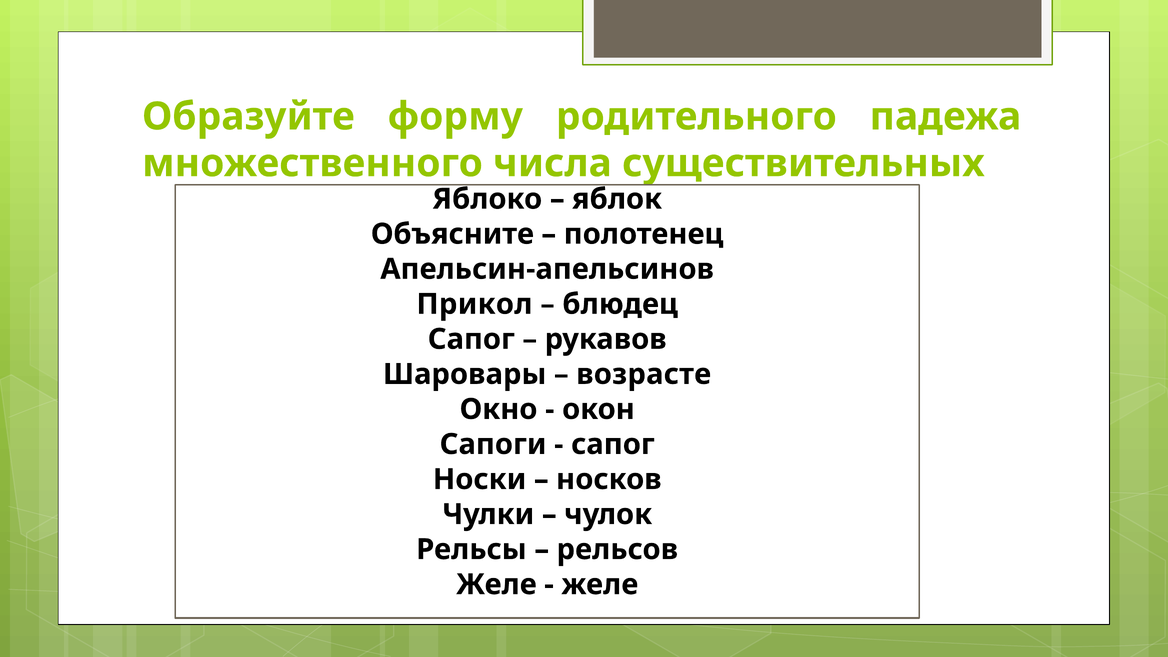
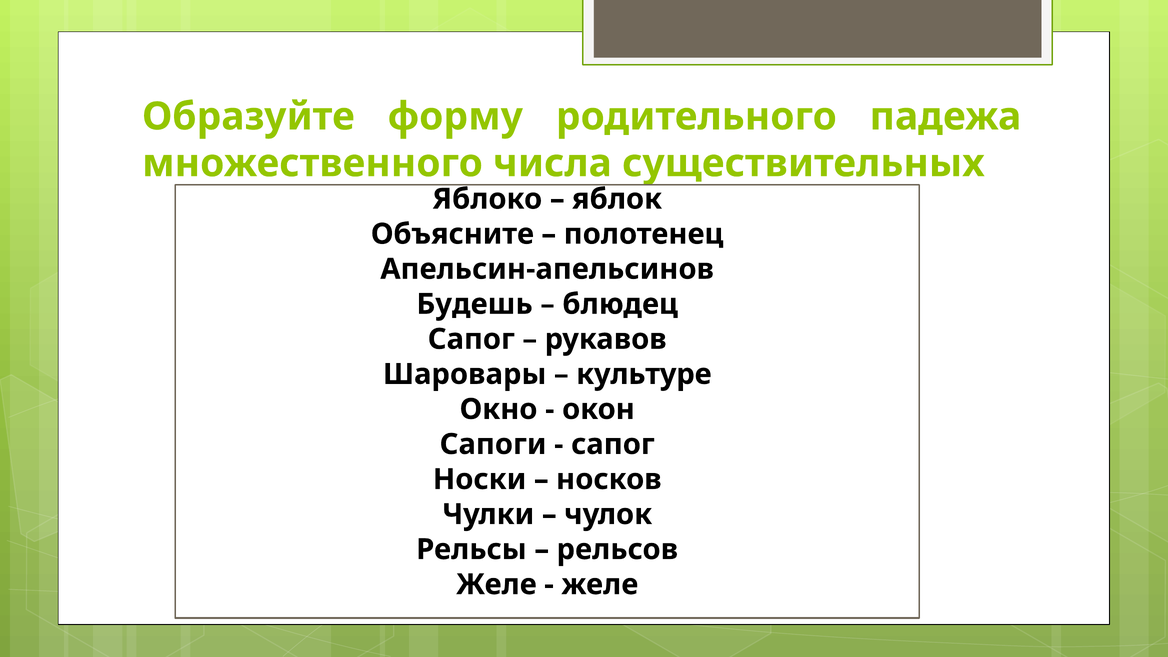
Прикол: Прикол -> Будешь
возрасте: возрасте -> культуре
